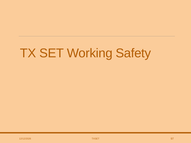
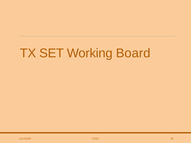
Safety: Safety -> Board
